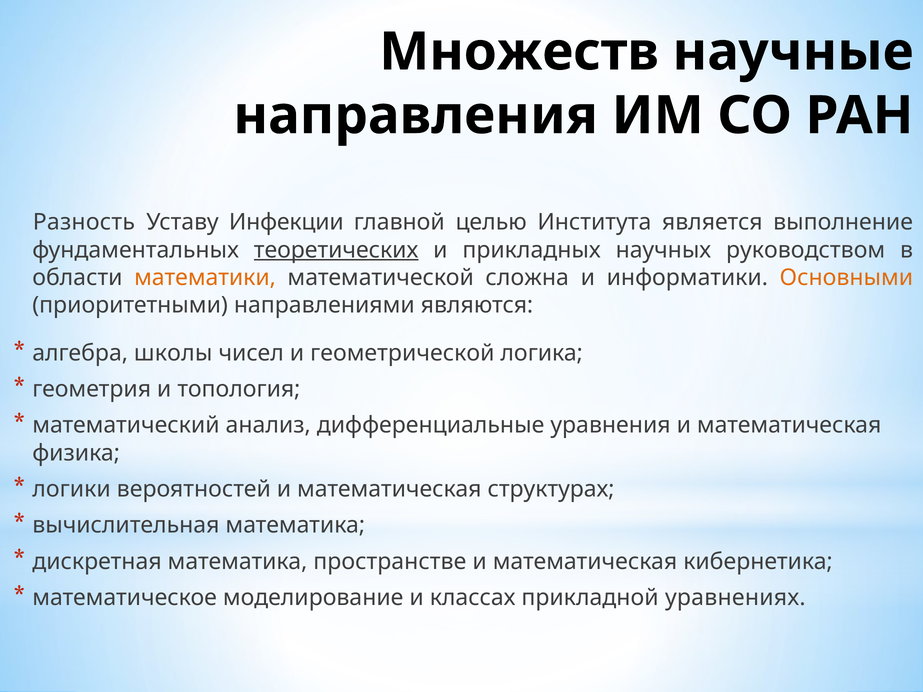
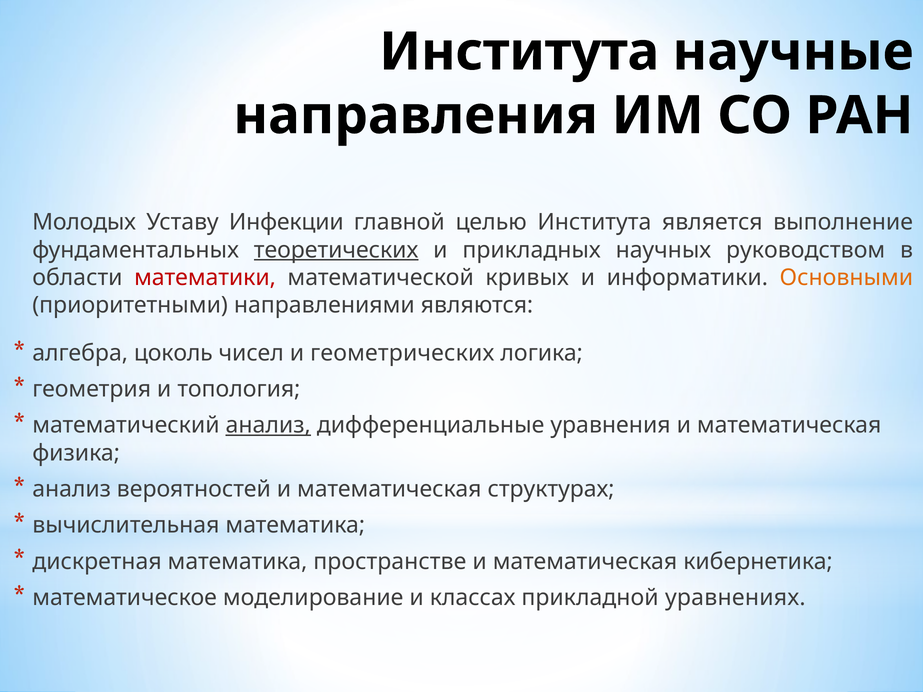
Множеств at (519, 52): Множеств -> Института
Разность: Разность -> Молодых
математики colour: orange -> red
сложна: сложна -> кривых
школы: школы -> цоколь
геометрической: геометрической -> геометрических
анализ at (268, 425) underline: none -> present
логики at (72, 489): логики -> анализ
